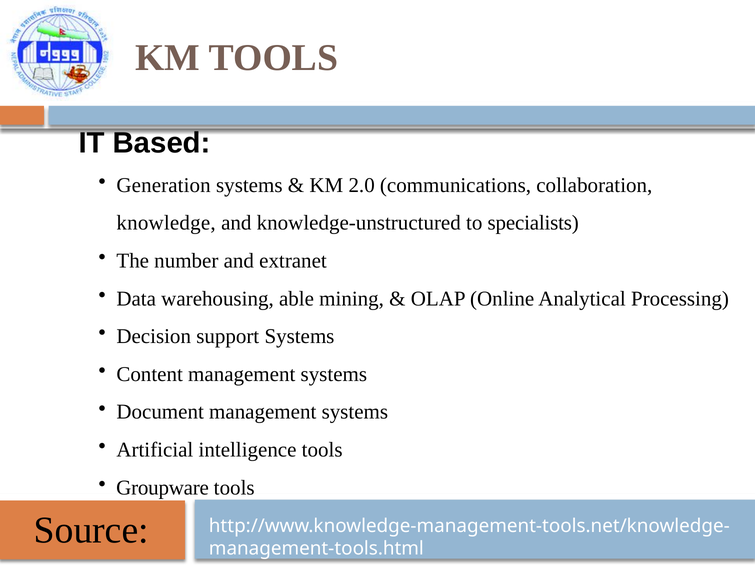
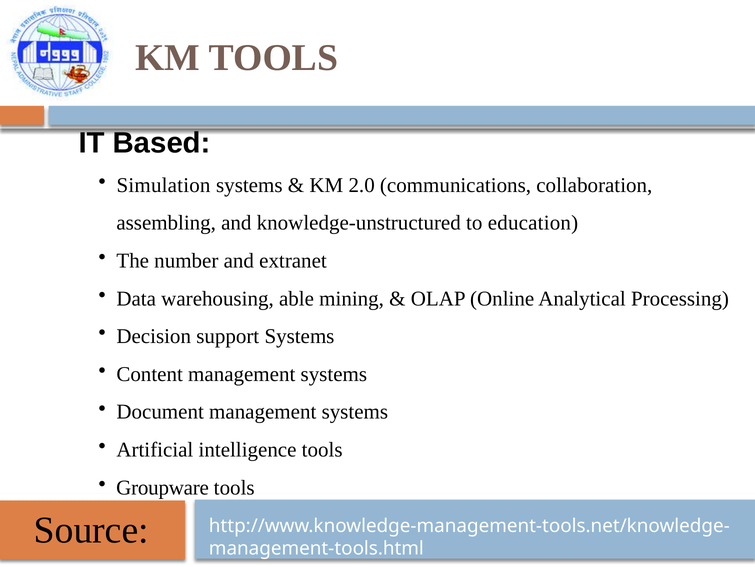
Generation: Generation -> Simulation
knowledge: knowledge -> assembling
specialists: specialists -> education
